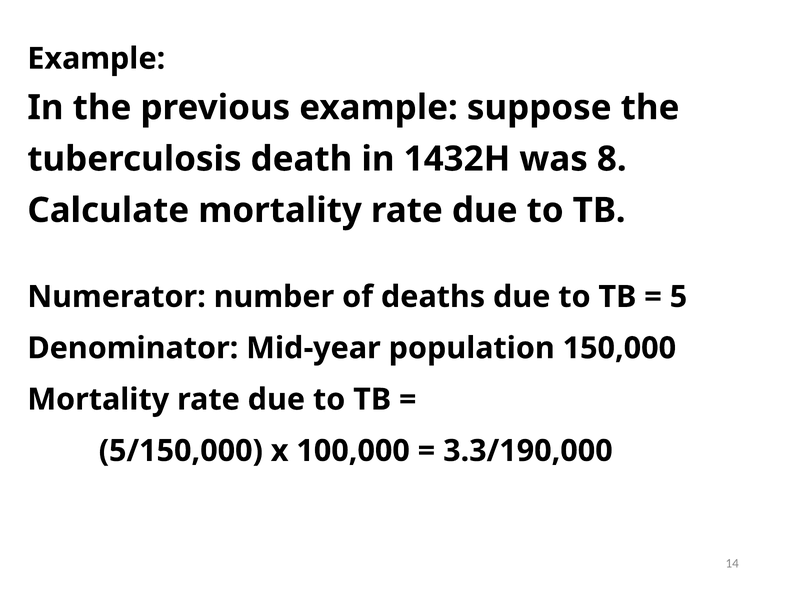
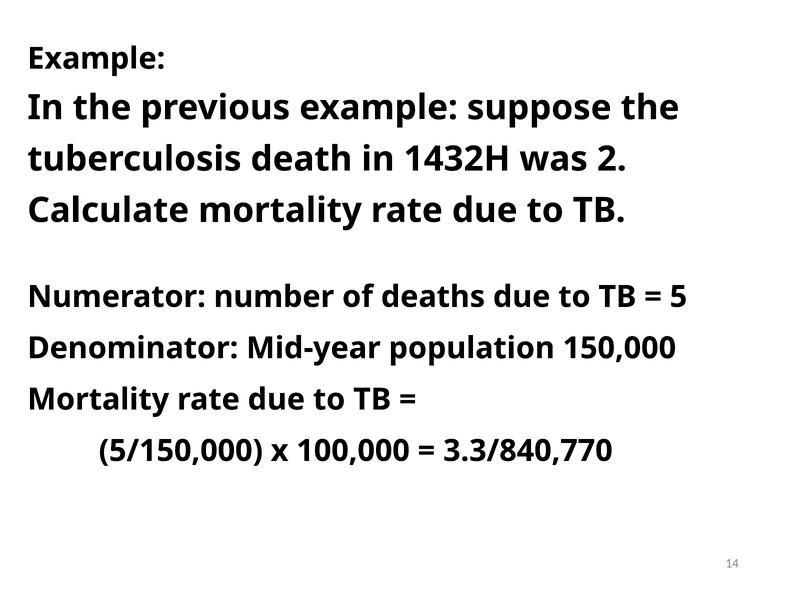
8: 8 -> 2
3.3/190,000: 3.3/190,000 -> 3.3/840,770
